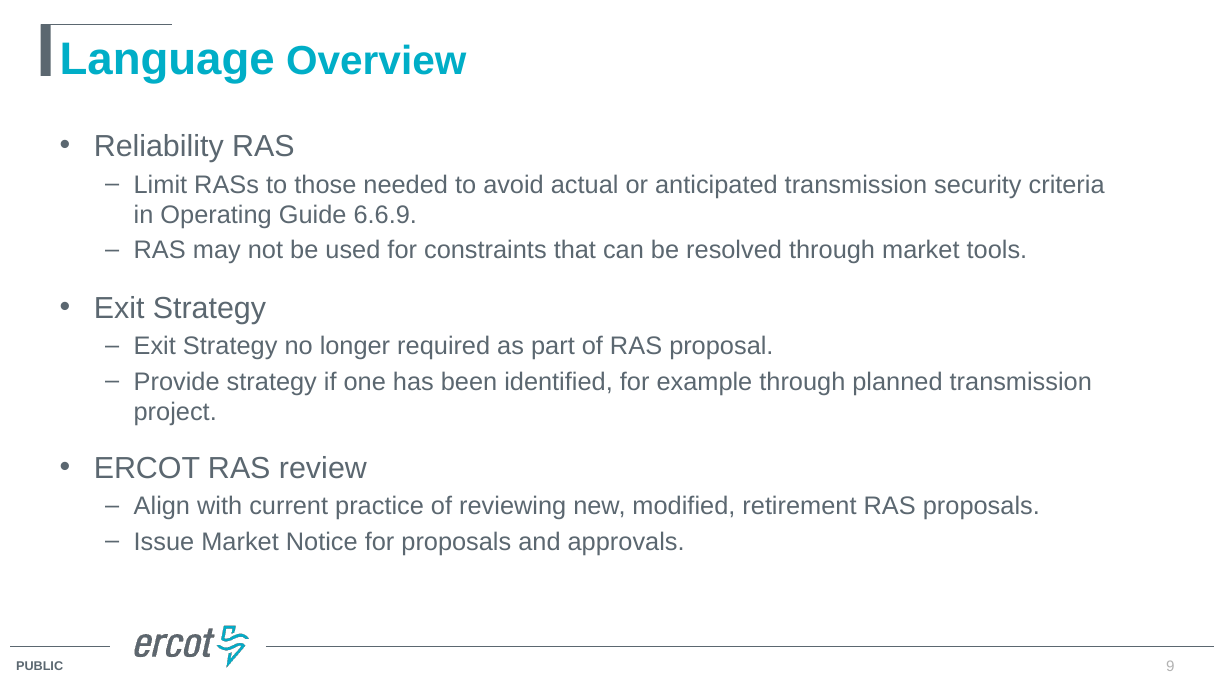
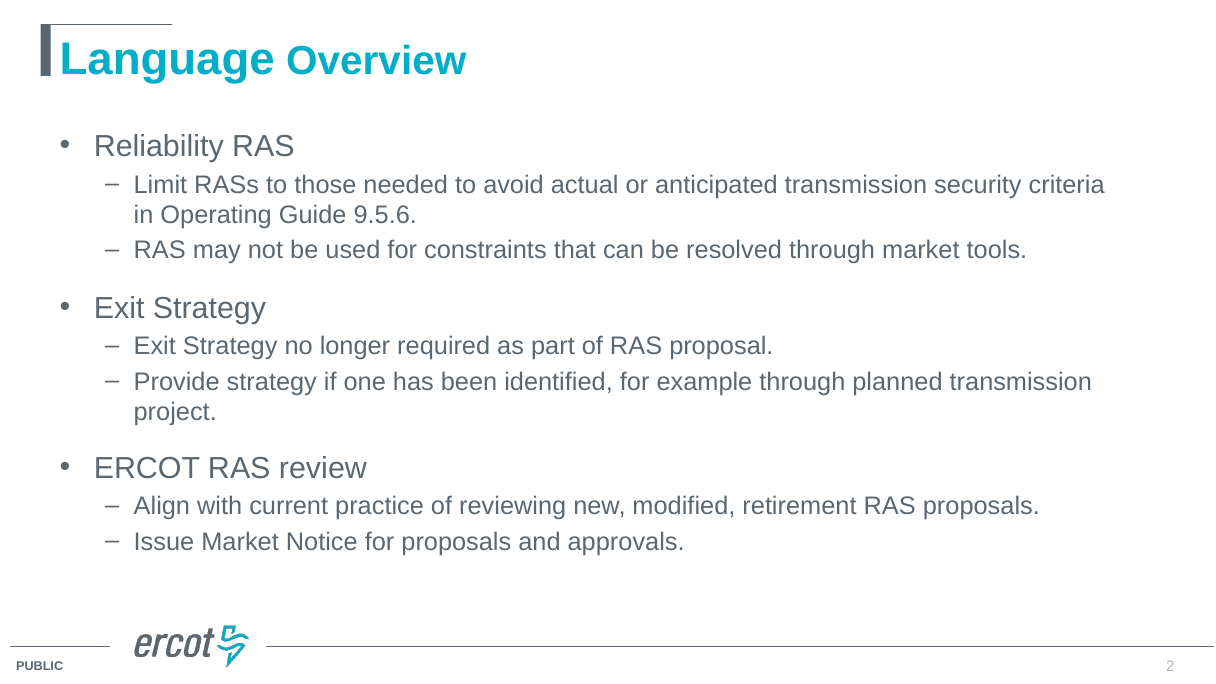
6.6.9: 6.6.9 -> 9.5.6
9: 9 -> 2
